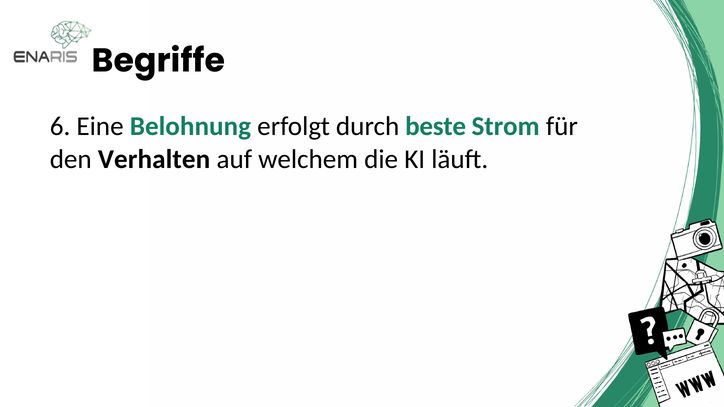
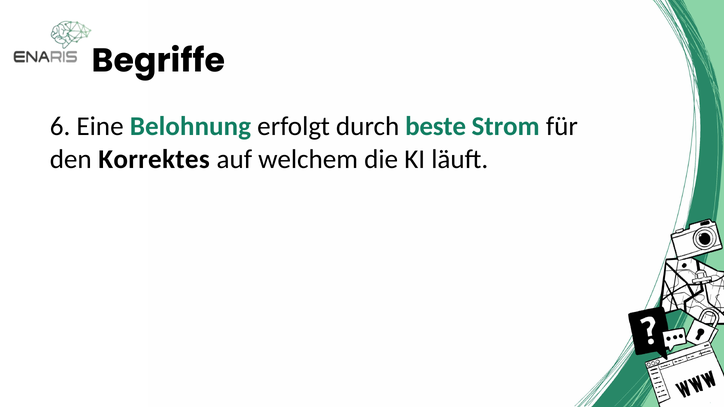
Verhalten: Verhalten -> Korrektes
